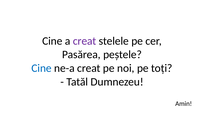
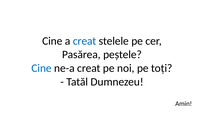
creat at (85, 41) colour: purple -> blue
